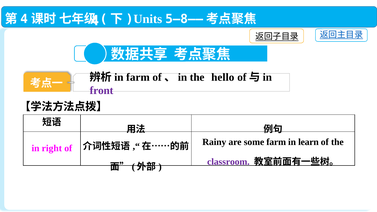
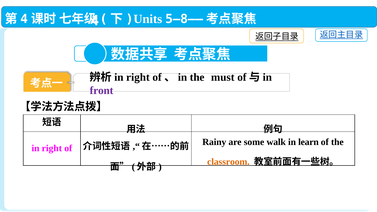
farm at (138, 77): farm -> right
hello: hello -> must
some farm: farm -> walk
classroom colour: purple -> orange
